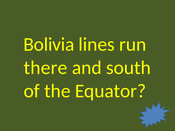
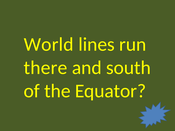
Bolivia: Bolivia -> World
